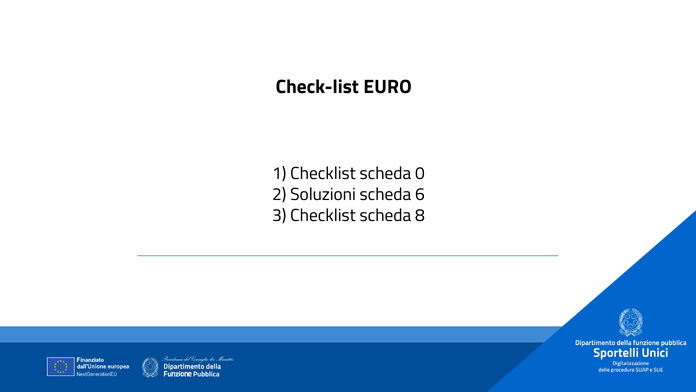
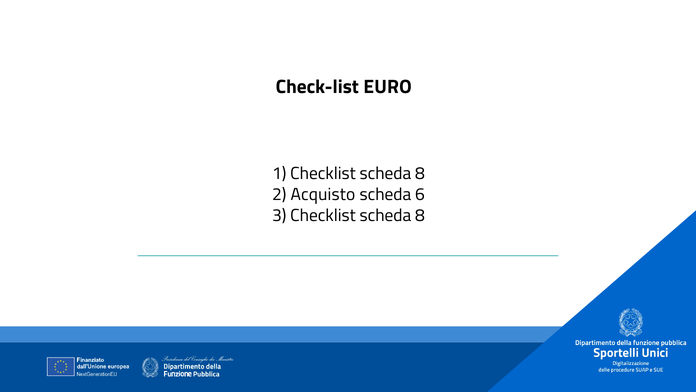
1 Checklist scheda 0: 0 -> 8
Soluzioni: Soluzioni -> Acquisto
